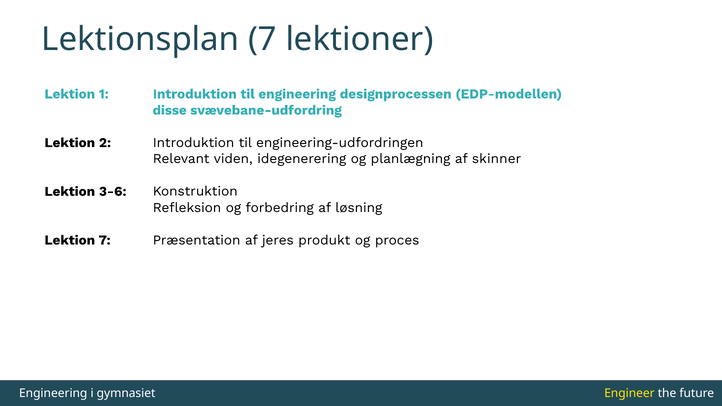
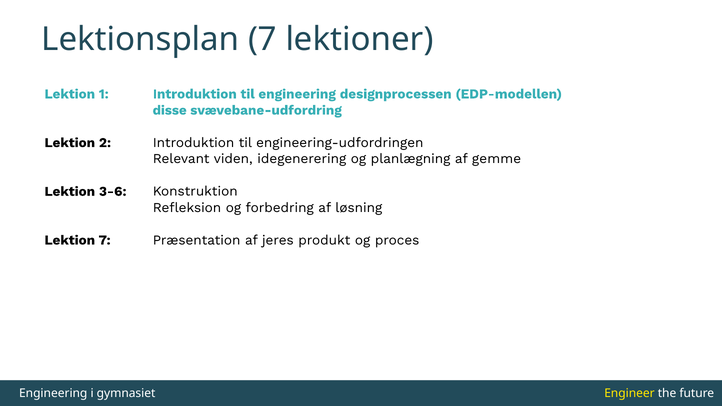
skinner: skinner -> gemme
